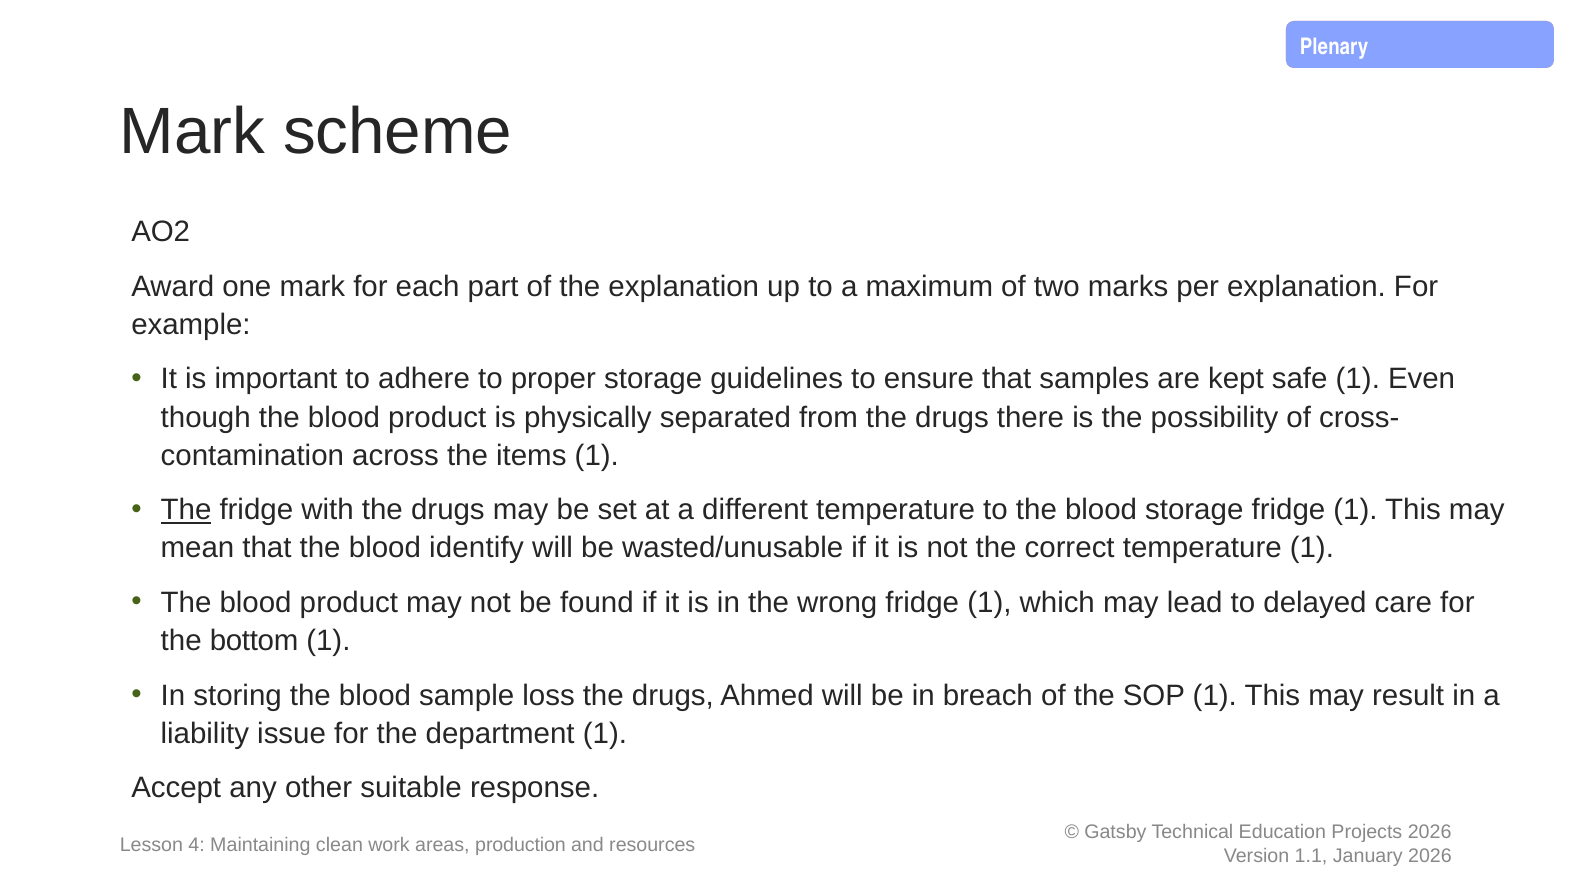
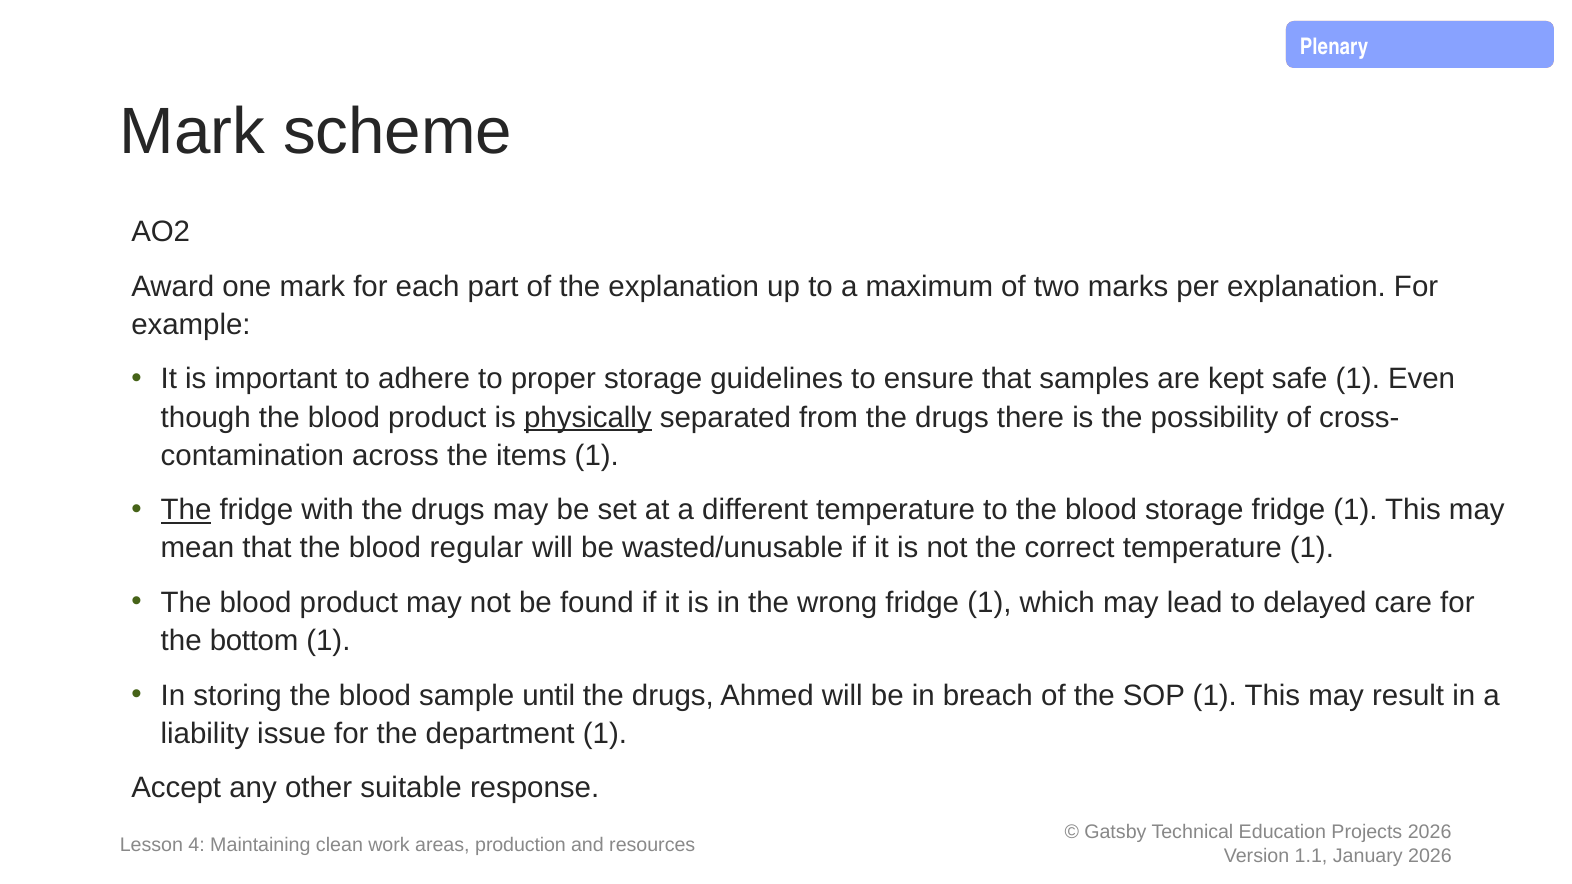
physically underline: none -> present
identify: identify -> regular
loss: loss -> until
